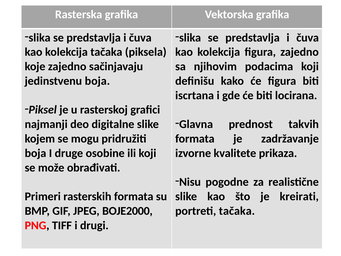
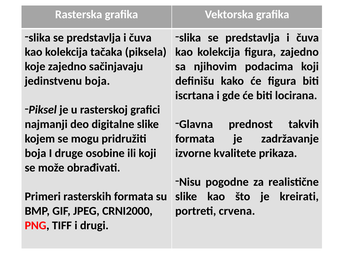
BOJE2000: BOJE2000 -> CRNI2000
portreti tačaka: tačaka -> crvena
